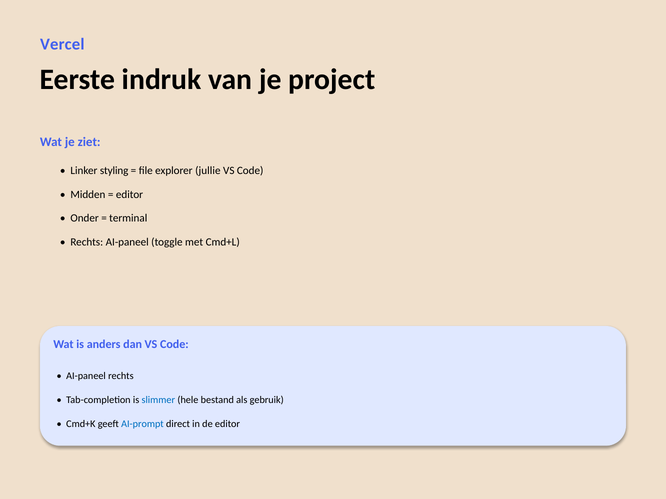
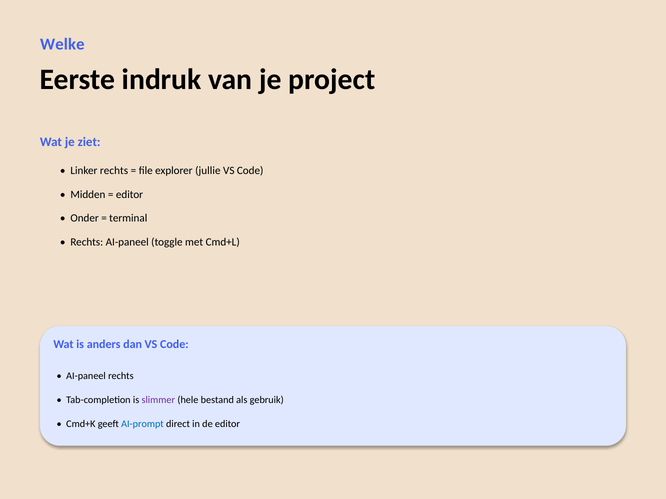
Vercel: Vercel -> Welke
Linker styling: styling -> rechts
slimmer colour: blue -> purple
